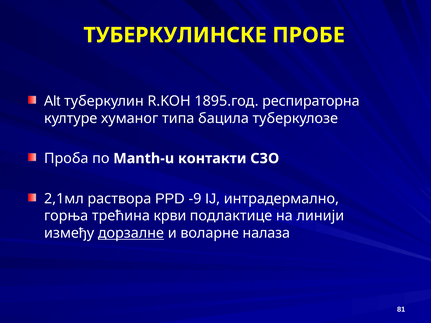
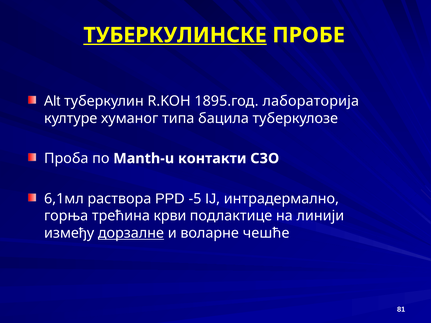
ТУБЕРКУЛИНСКЕ underline: none -> present
респираторна: респираторна -> лабораторија
2,1мл: 2,1мл -> 6,1мл
-9: -9 -> -5
налаза: налаза -> чешће
